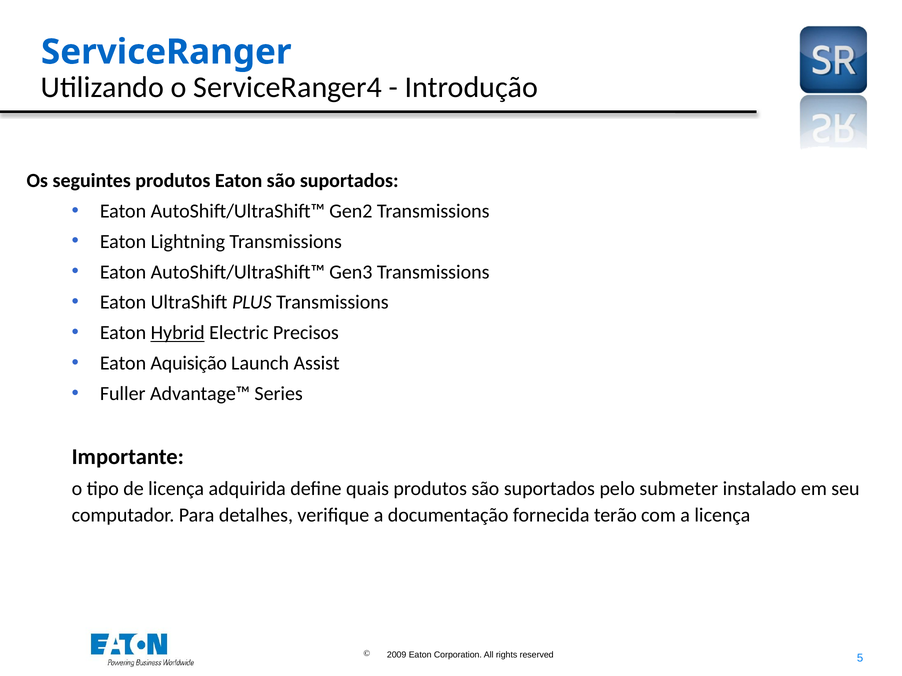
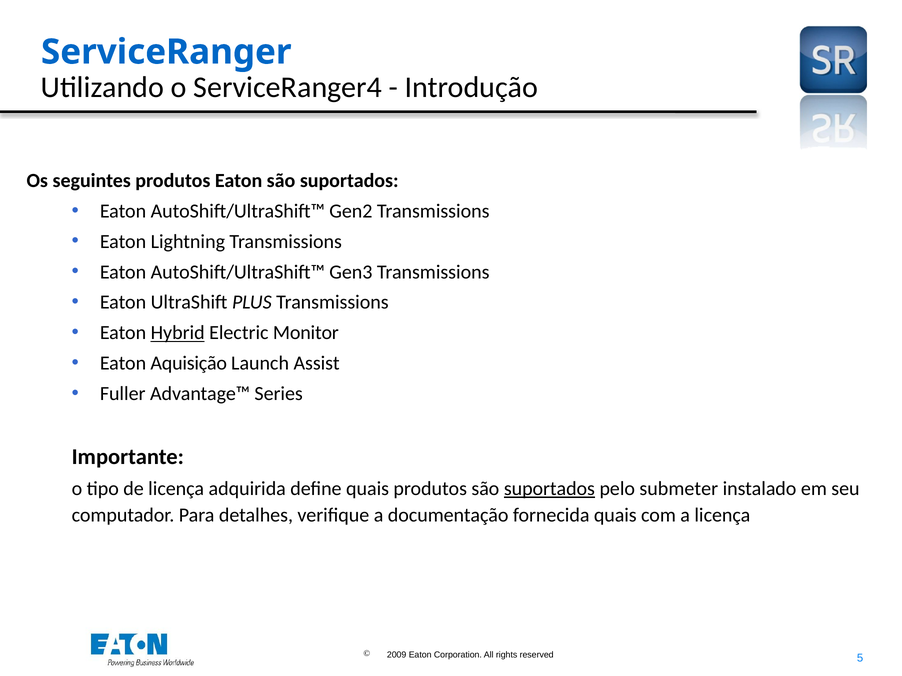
Precisos: Precisos -> Monitor
suportados at (549, 489) underline: none -> present
fornecida terão: terão -> quais
